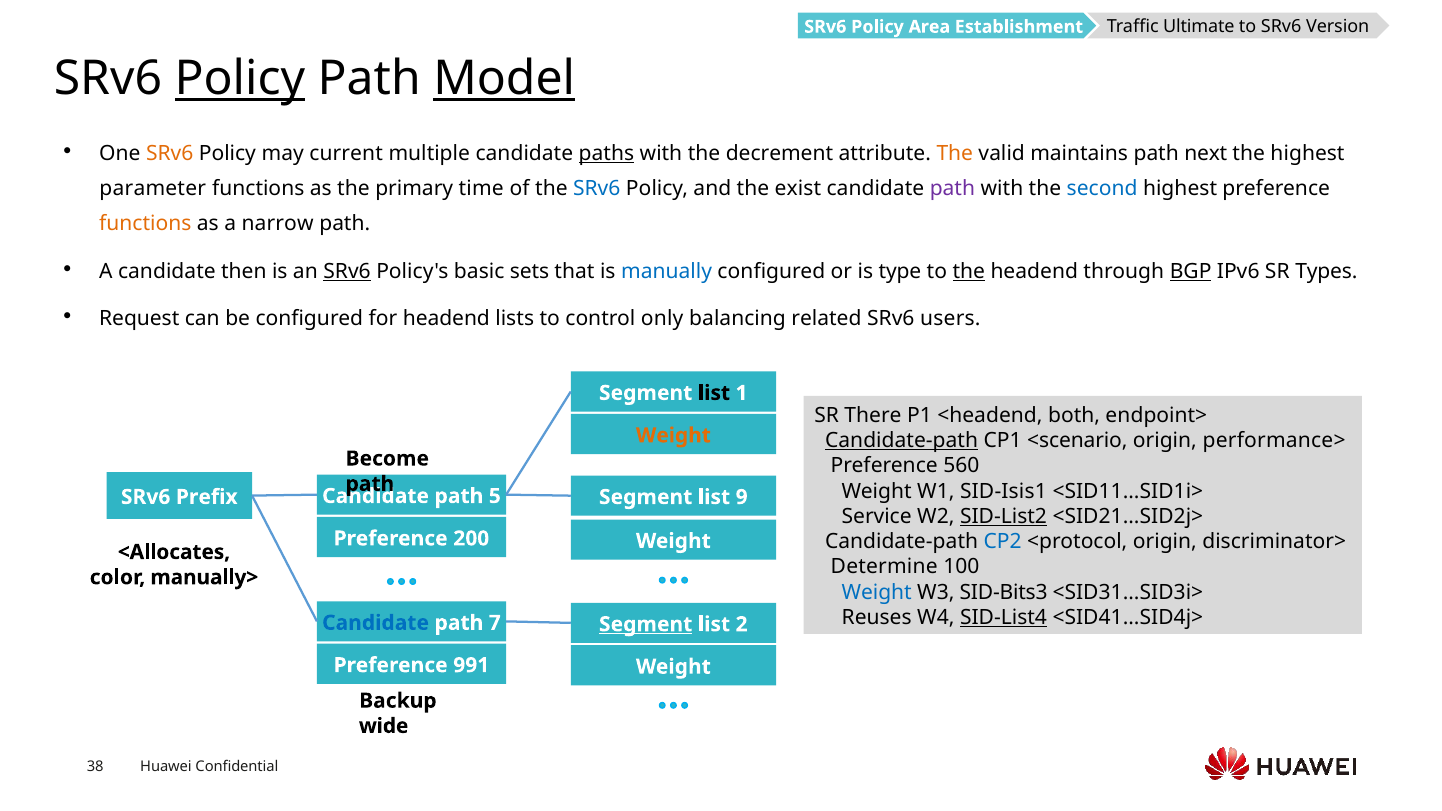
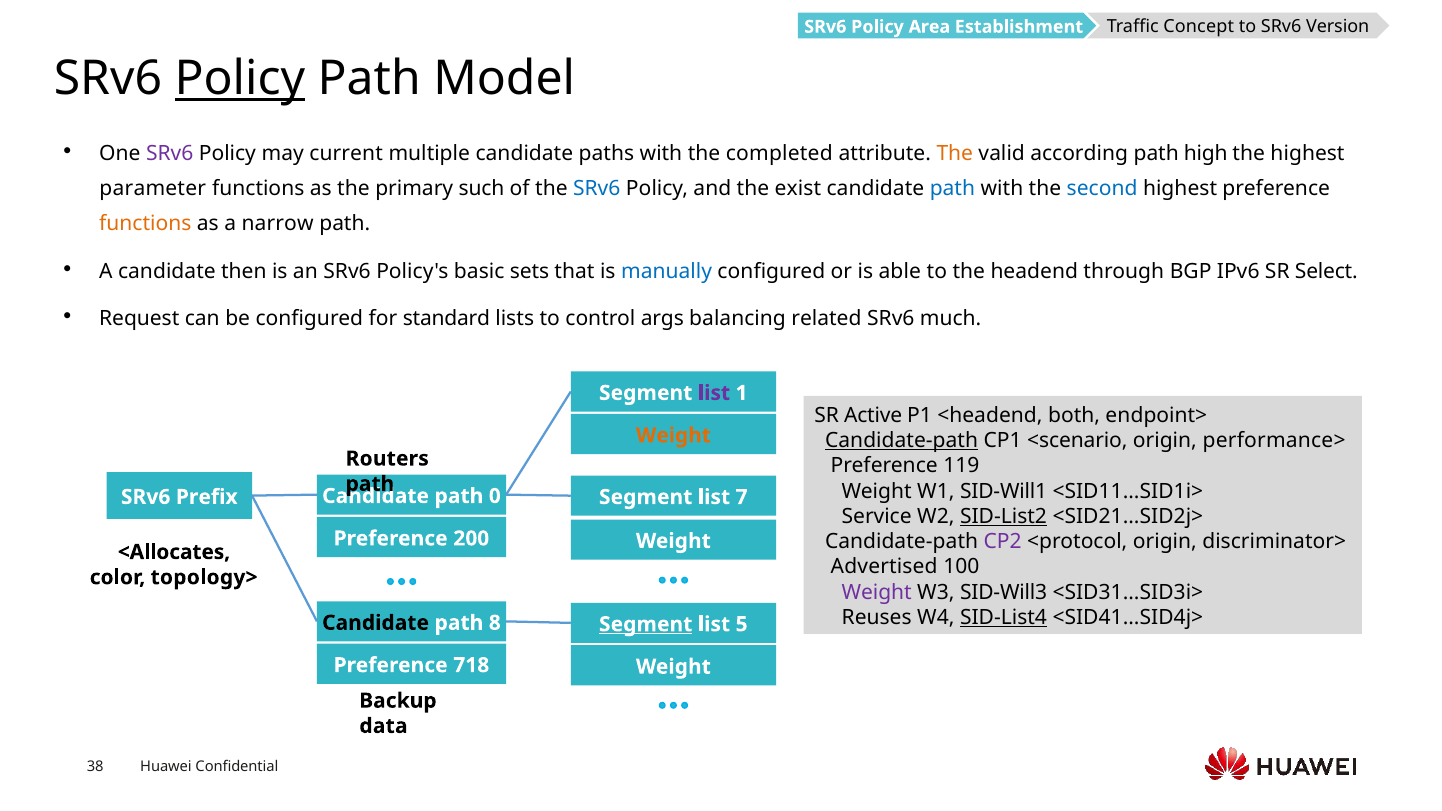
Ultimate: Ultimate -> Concept
Model underline: present -> none
SRv6 at (170, 153) colour: orange -> purple
paths underline: present -> none
decrement: decrement -> completed
maintains: maintains -> according
next: next -> high
time: time -> such
path at (952, 189) colour: purple -> blue
SRv6 at (347, 271) underline: present -> none
type: type -> able
the at (969, 271) underline: present -> none
BGP underline: present -> none
Types: Types -> Select
for headend: headend -> standard
only: only -> args
users: users -> much
list at (714, 393) colour: black -> purple
There: There -> Active
Become: Become -> Routers
560: 560 -> 119
SID-Isis1: SID-Isis1 -> SID-Will1
5: 5 -> 0
9: 9 -> 7
CP2 colour: blue -> purple
Determine: Determine -> Advertised
manually>: manually> -> topology>
Weight at (877, 592) colour: blue -> purple
SID-Bits3: SID-Bits3 -> SID-Will3
Candidate at (376, 623) colour: blue -> black
7: 7 -> 8
2: 2 -> 5
991: 991 -> 718
wide: wide -> data
